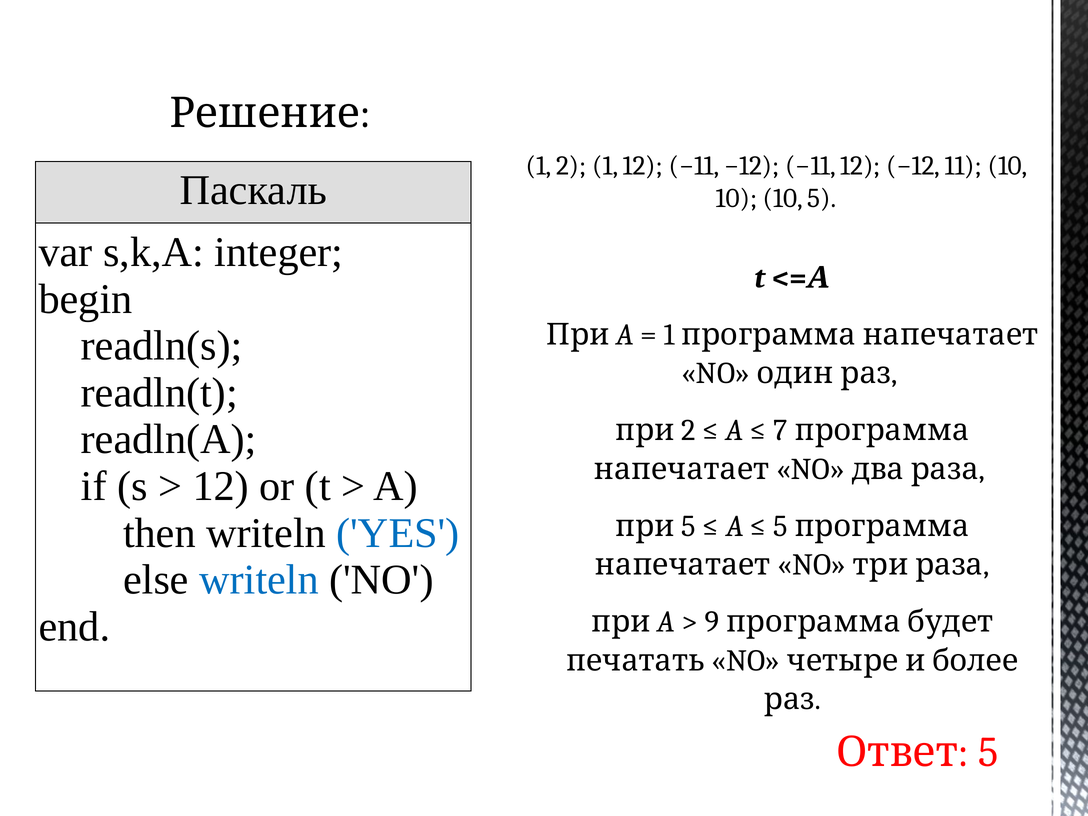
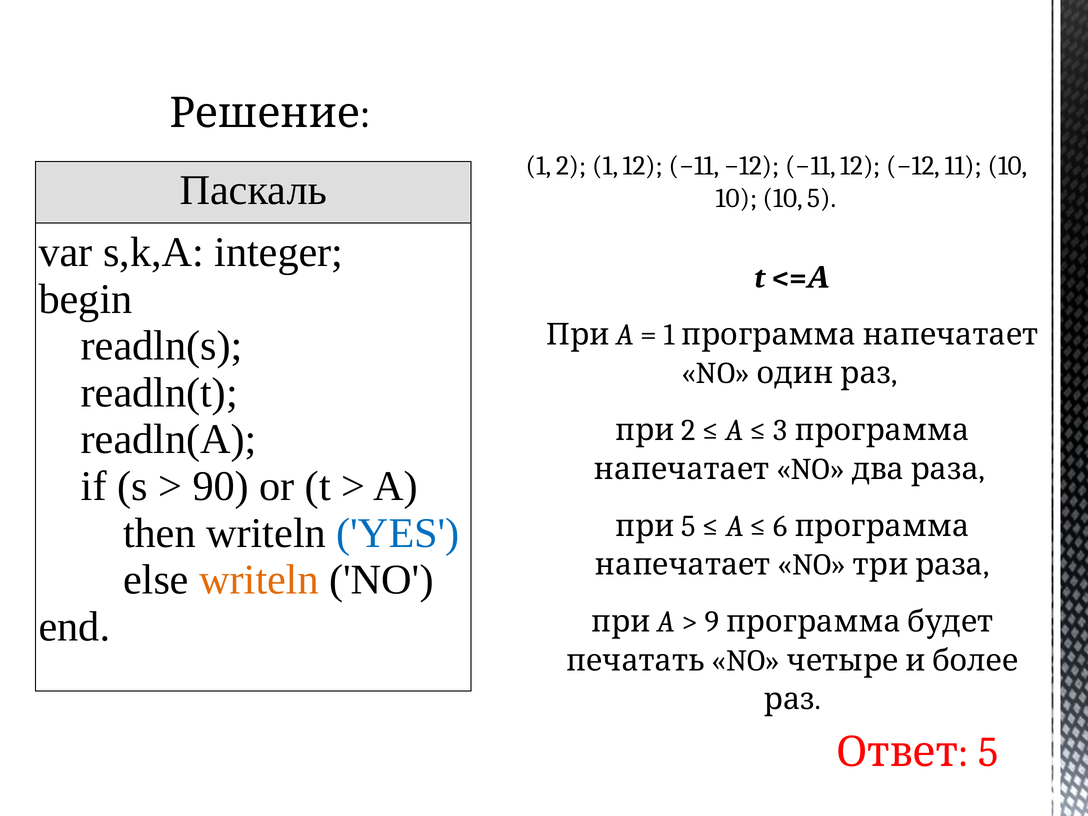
7: 7 -> 3
12 at (221, 486): 12 -> 90
5 at (780, 526): 5 -> 6
writeln at (259, 580) colour: blue -> orange
